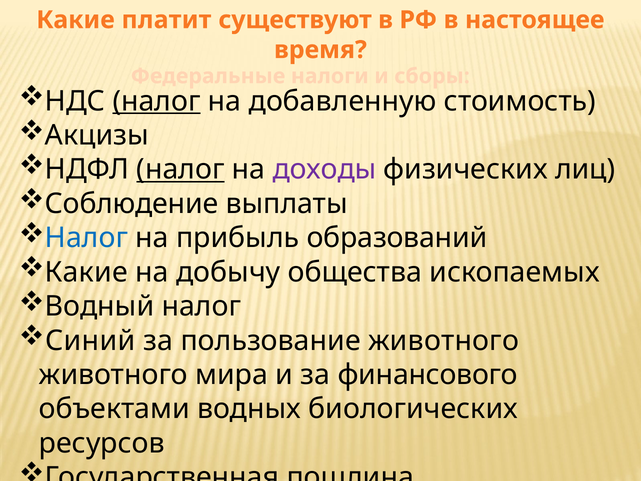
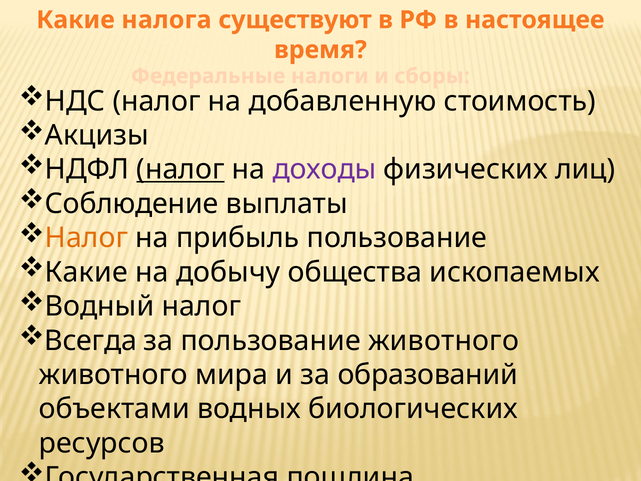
платит: платит -> налога
налог at (157, 101) underline: present -> none
Налог at (87, 238) colour: blue -> orange
прибыль образований: образований -> пользование
Синий: Синий -> Всегда
финансового: финансового -> образований
